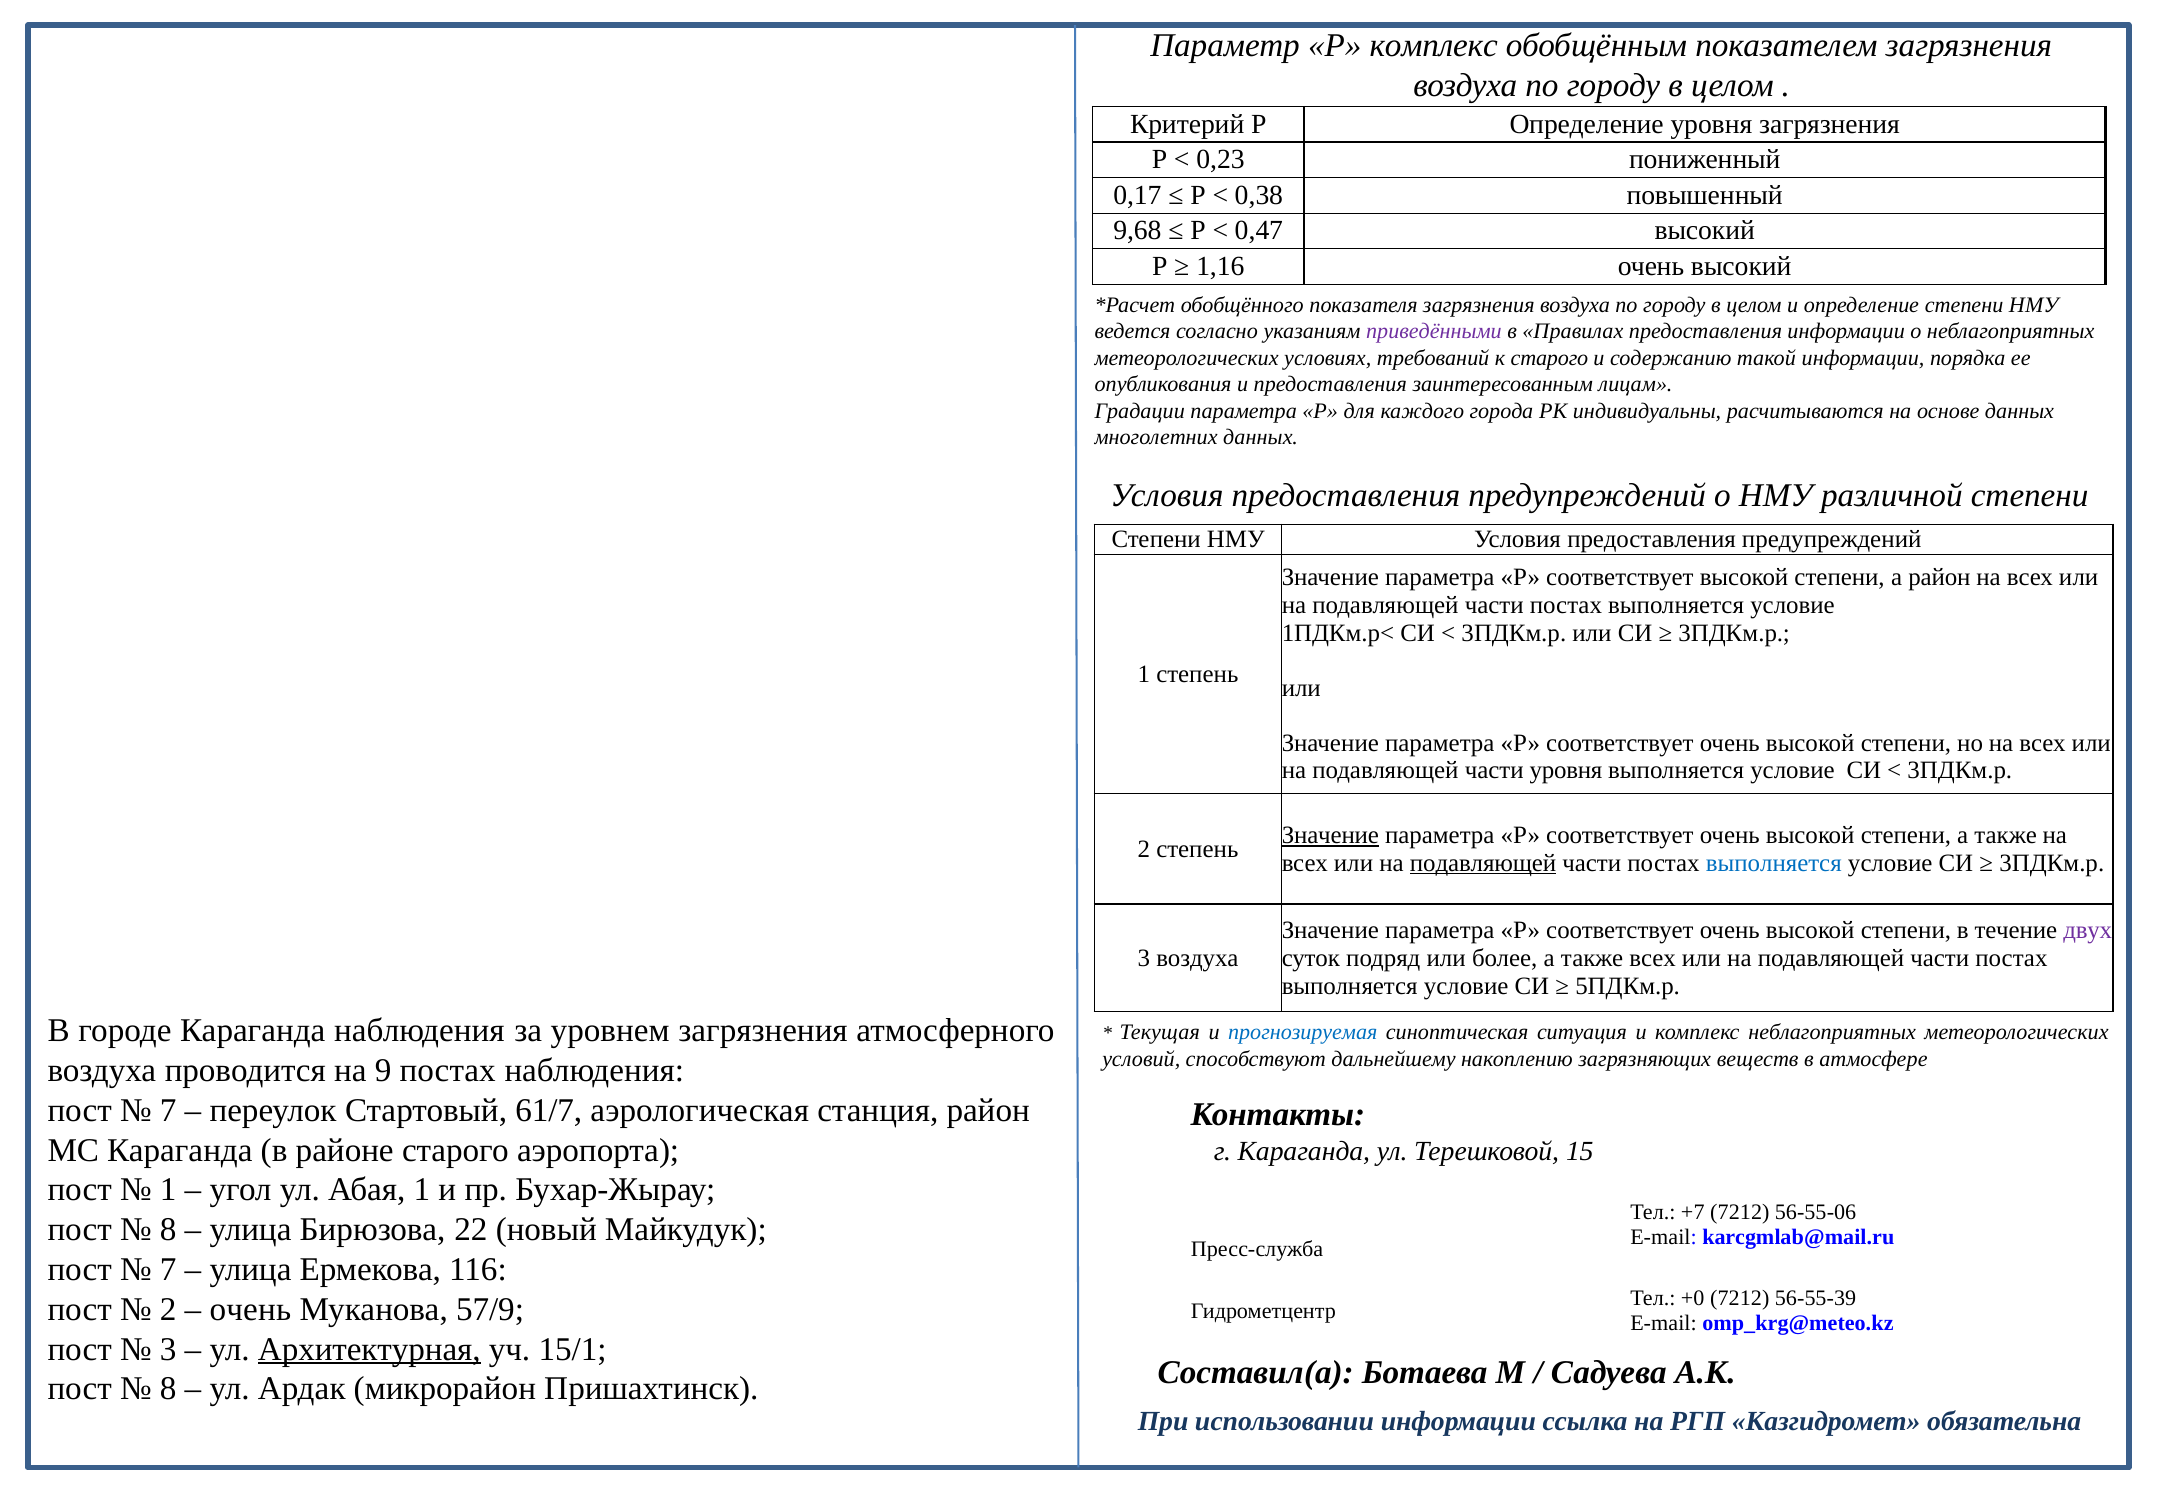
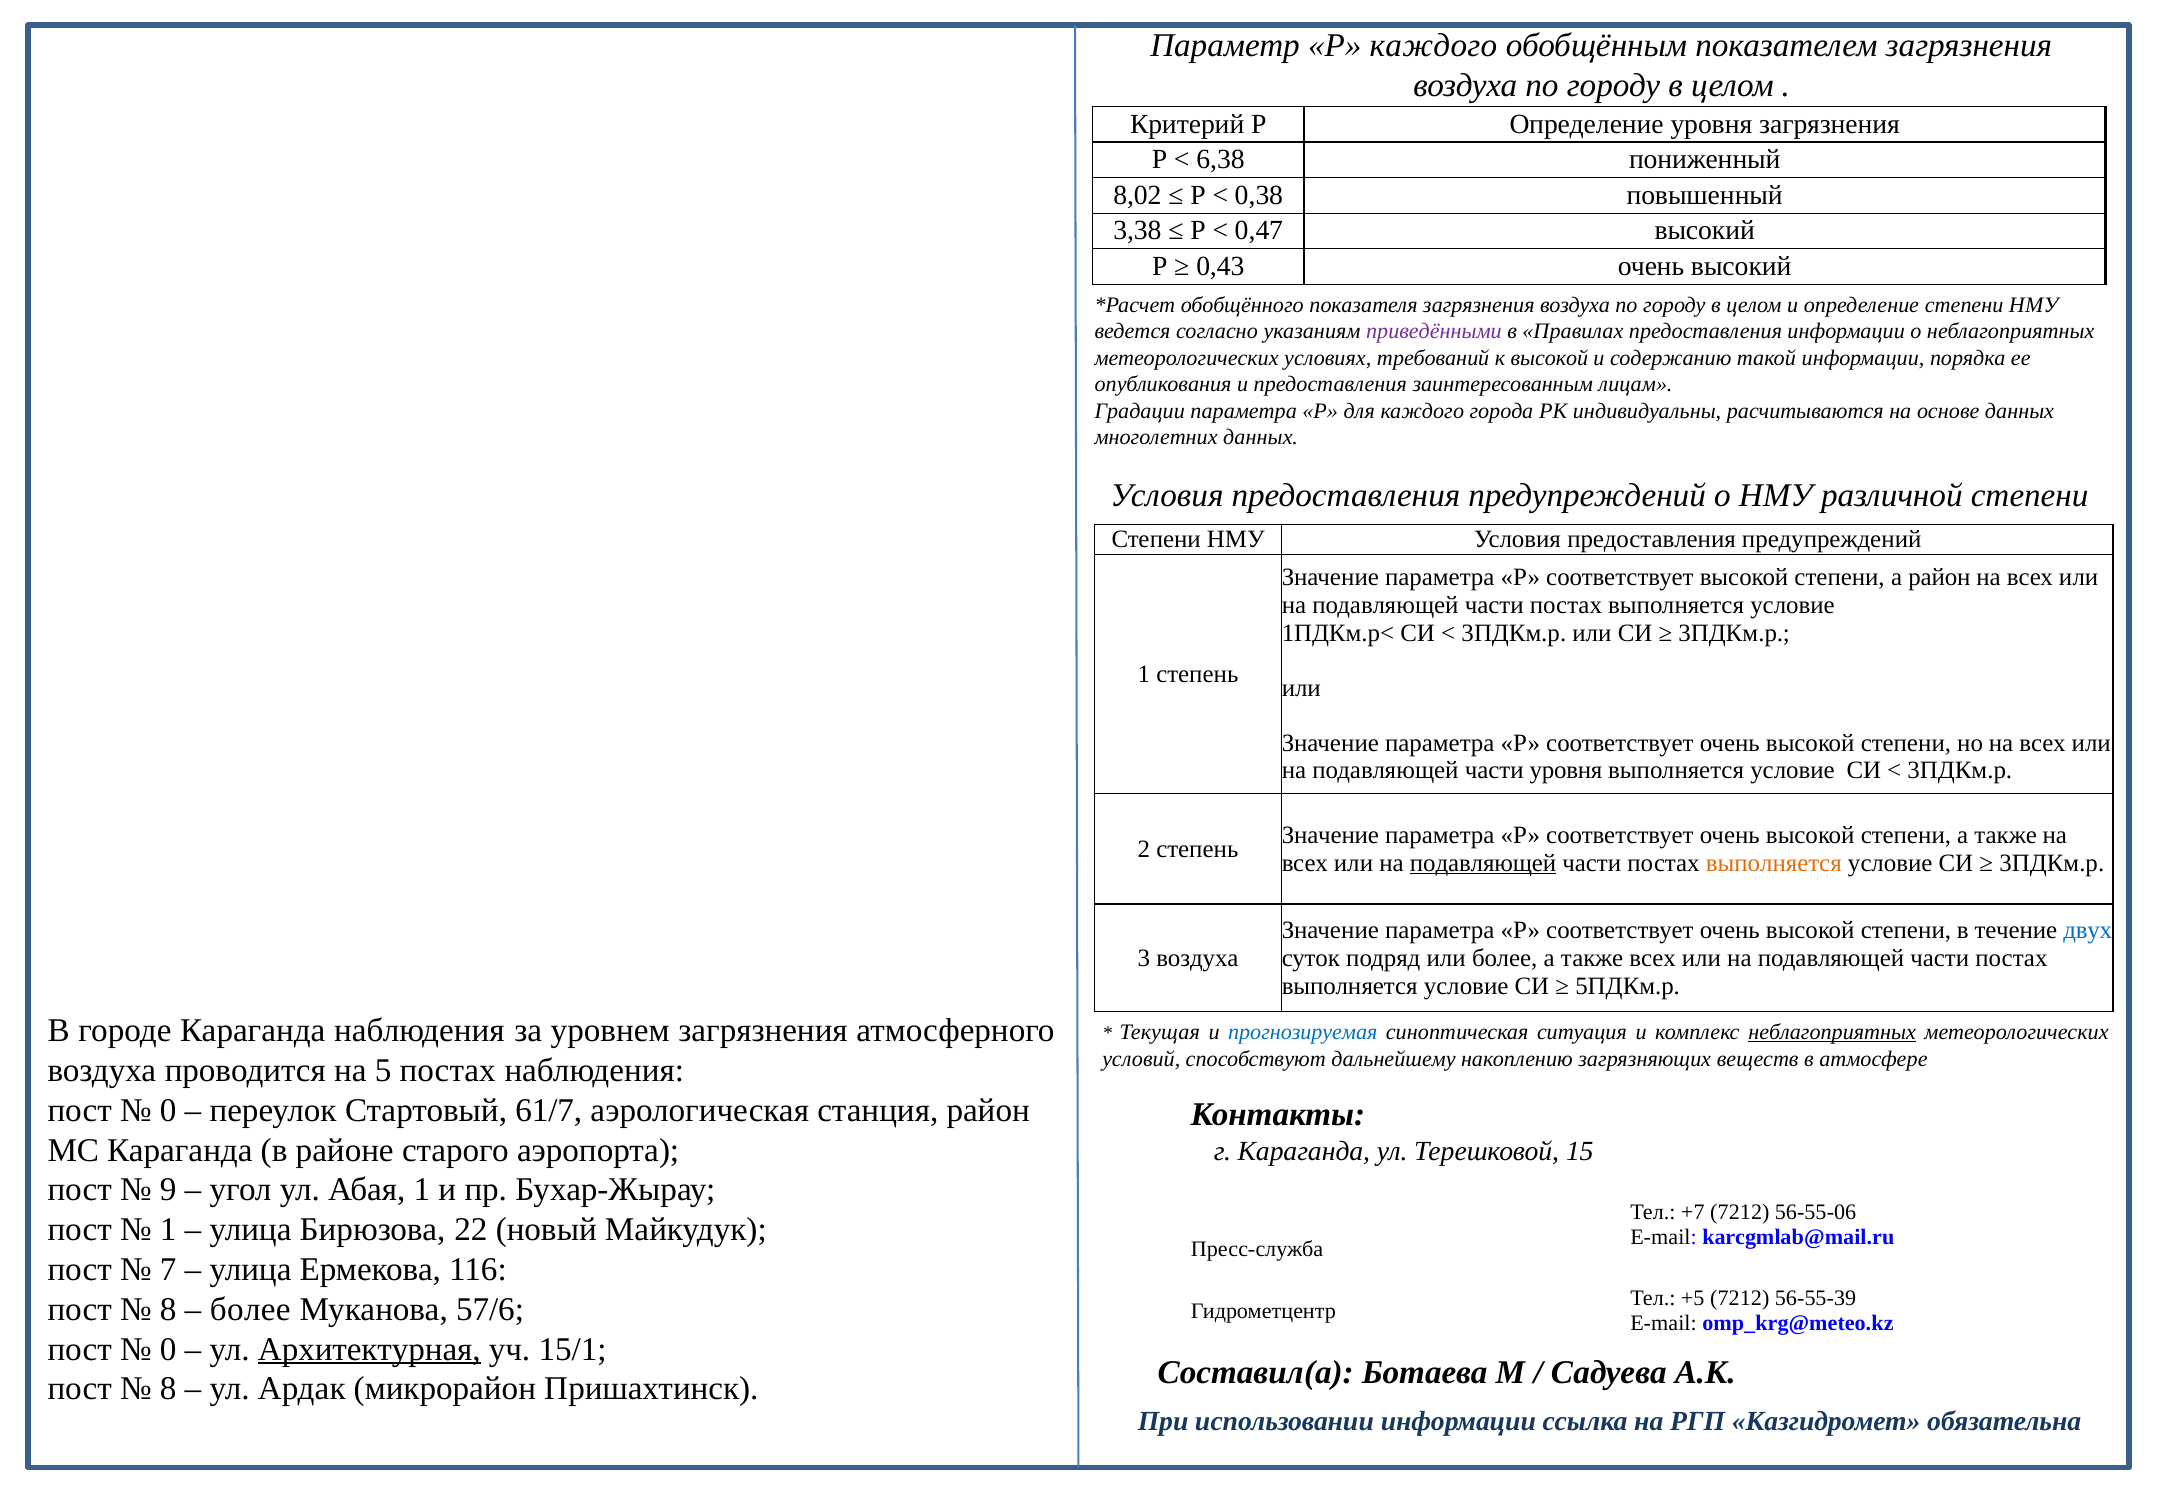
Р комплекс: комплекс -> каждого
0,23: 0,23 -> 6,38
0,17: 0,17 -> 8,02
9,68: 9,68 -> 3,38
1,16: 1,16 -> 0,43
к старого: старого -> высокой
Значение at (1330, 835) underline: present -> none
выполняется at (1774, 863) colour: blue -> orange
двух colour: purple -> blue
неблагоприятных at (1832, 1032) underline: none -> present
9: 9 -> 5
7 at (168, 1110): 7 -> 0
1 at (168, 1190): 1 -> 9
8 at (168, 1230): 8 -> 1
+0: +0 -> +5
2 at (168, 1310): 2 -> 8
очень at (250, 1310): очень -> более
57/9: 57/9 -> 57/6
3 at (168, 1349): 3 -> 0
